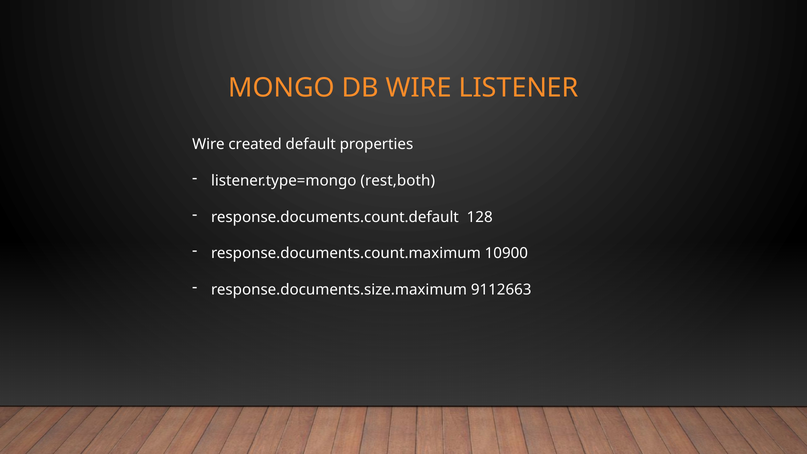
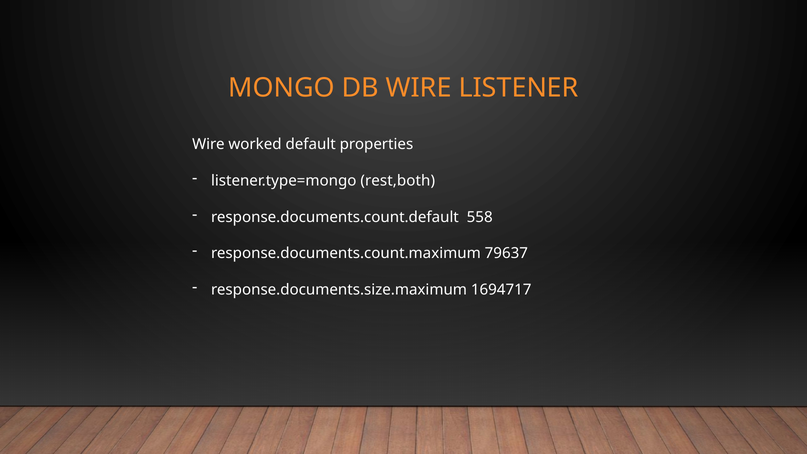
created: created -> worked
128: 128 -> 558
10900: 10900 -> 79637
9112663: 9112663 -> 1694717
